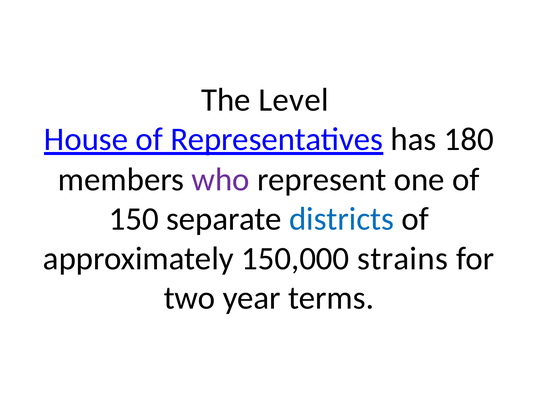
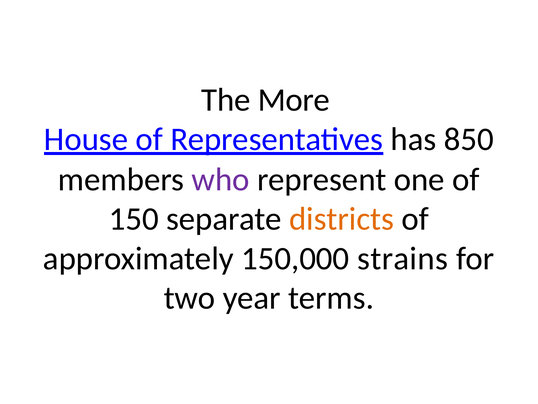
Level: Level -> More
180: 180 -> 850
districts colour: blue -> orange
